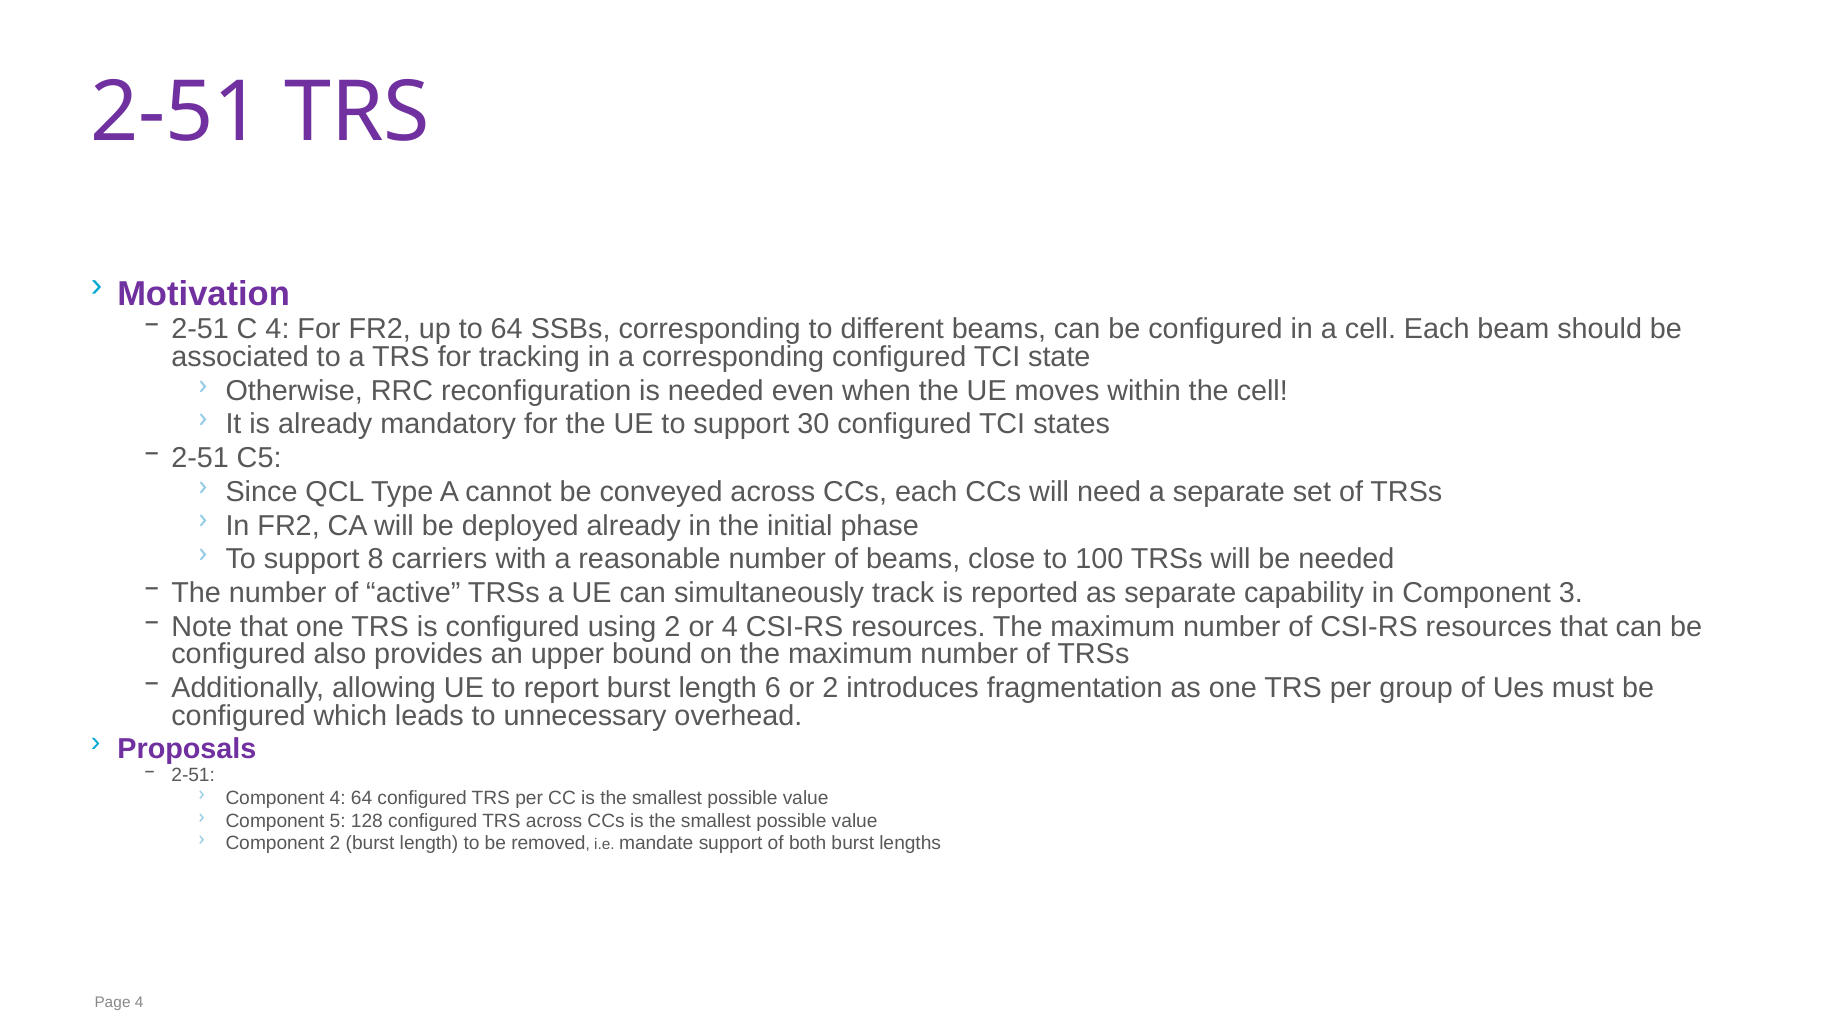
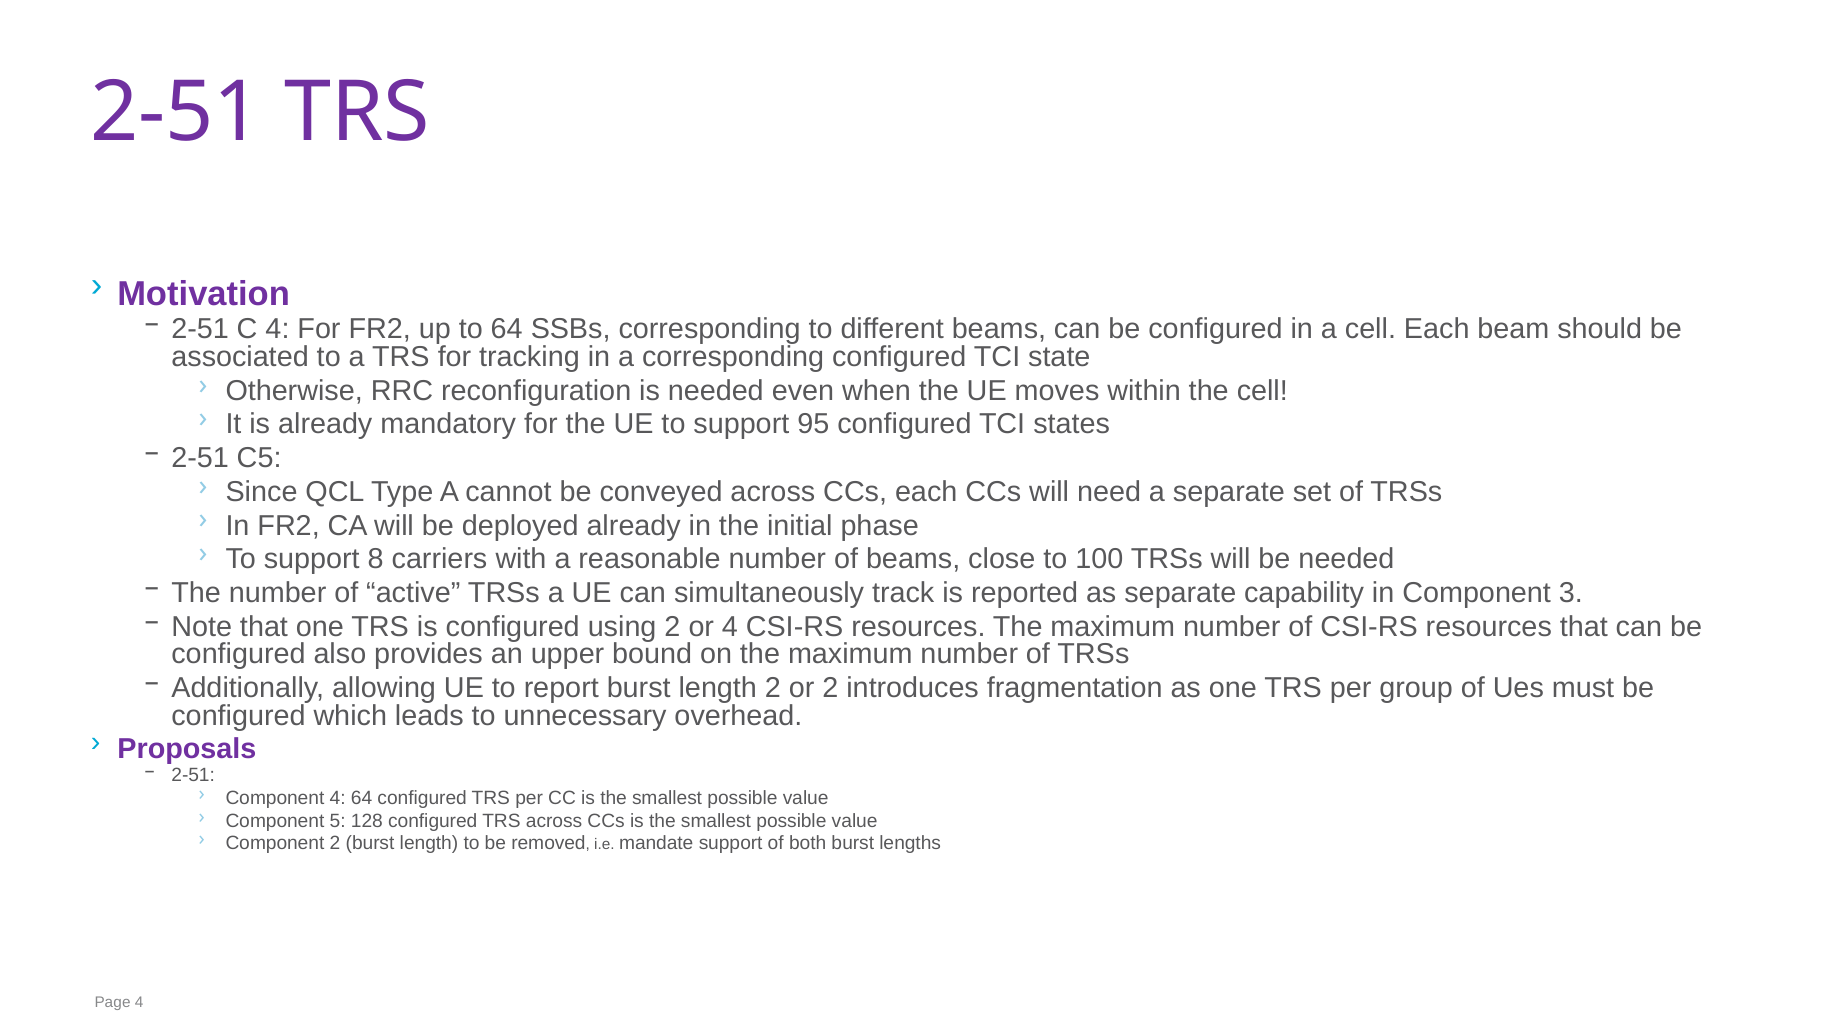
30: 30 -> 95
length 6: 6 -> 2
